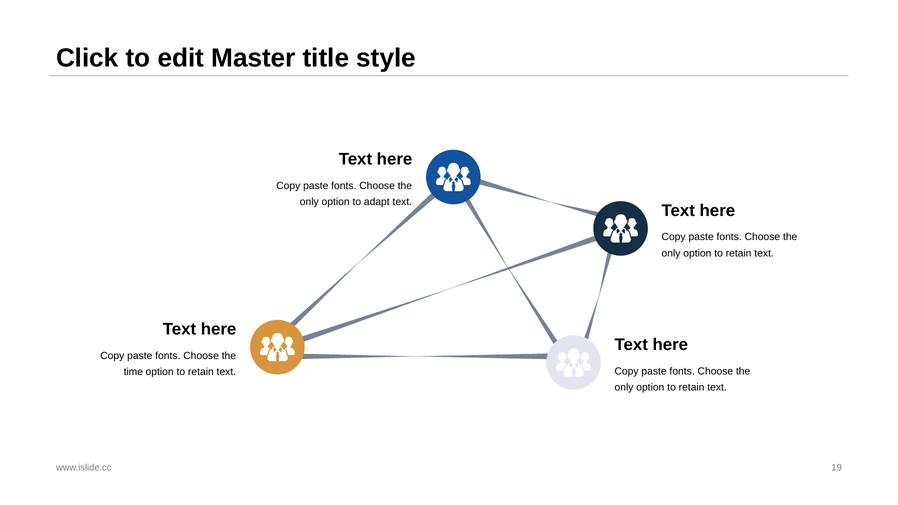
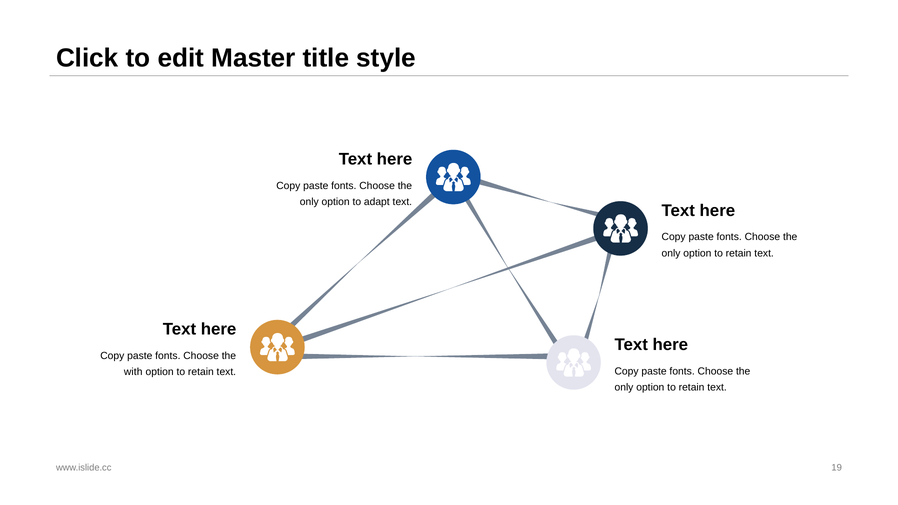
time: time -> with
